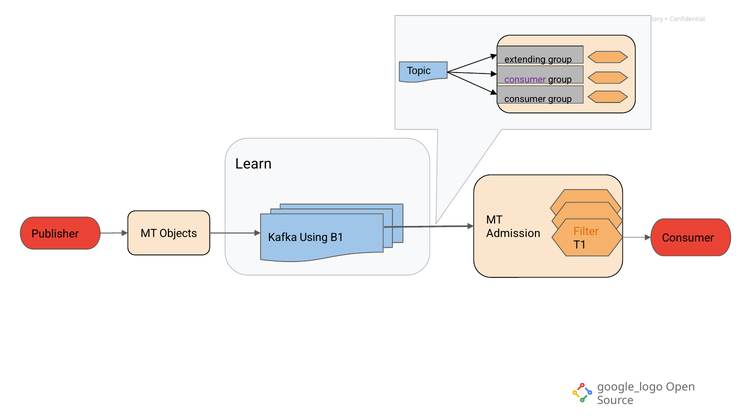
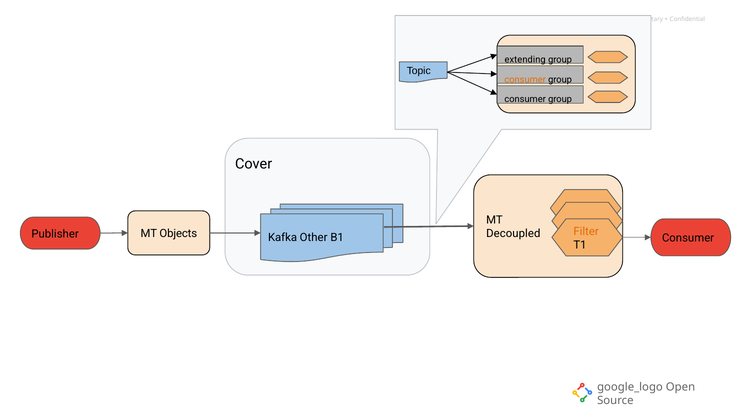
consumer at (525, 80) colour: purple -> orange
Learn: Learn -> Cover
Using: Using -> Other
Admission: Admission -> Decoupled
